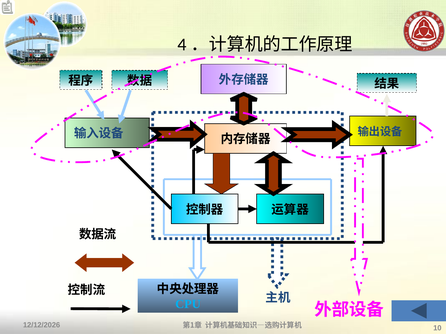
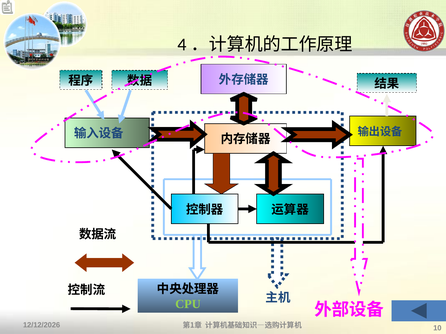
CPU colour: light blue -> light green
